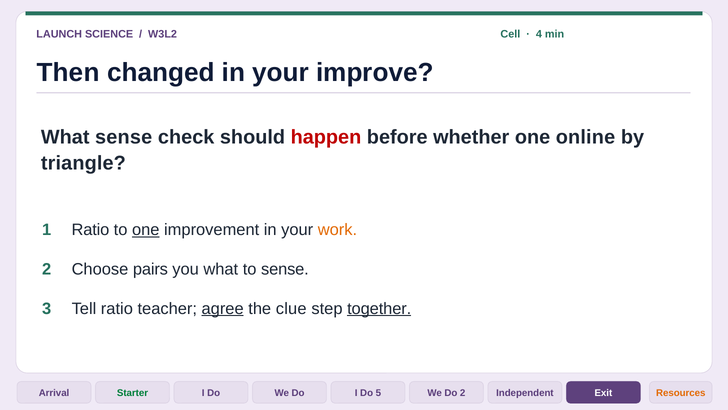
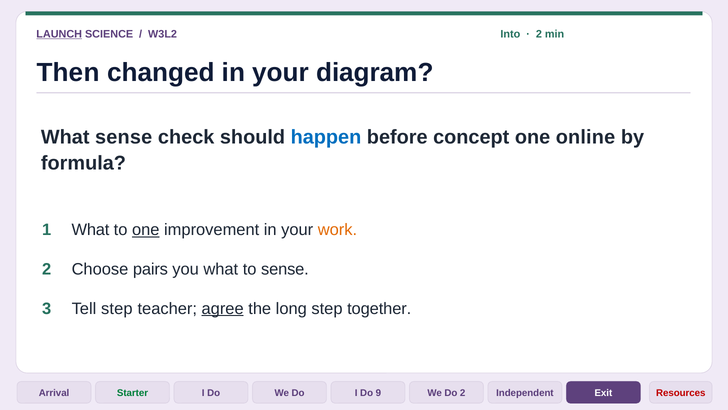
LAUNCH underline: none -> present
Cell: Cell -> Into
4 at (539, 34): 4 -> 2
improve: improve -> diagram
happen colour: red -> blue
whether: whether -> concept
triangle: triangle -> formula
1 Ratio: Ratio -> What
Tell ratio: ratio -> step
clue: clue -> long
together underline: present -> none
5: 5 -> 9
Resources colour: orange -> red
